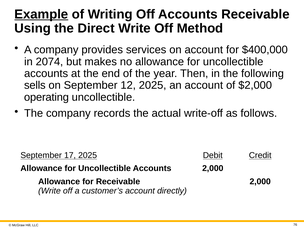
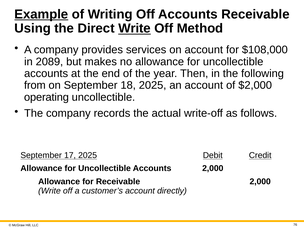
Write at (134, 28) underline: none -> present
$400,000: $400,000 -> $108,000
2074: 2074 -> 2089
sells: sells -> from
12: 12 -> 18
